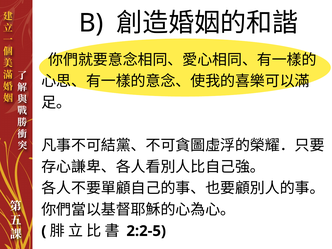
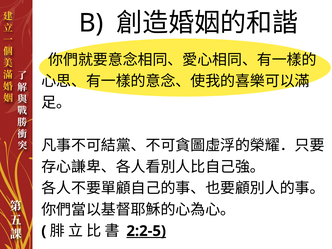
2:2-5 underline: none -> present
